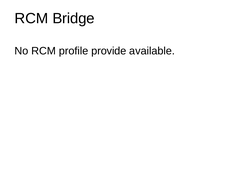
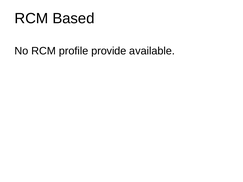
Bridge: Bridge -> Based
